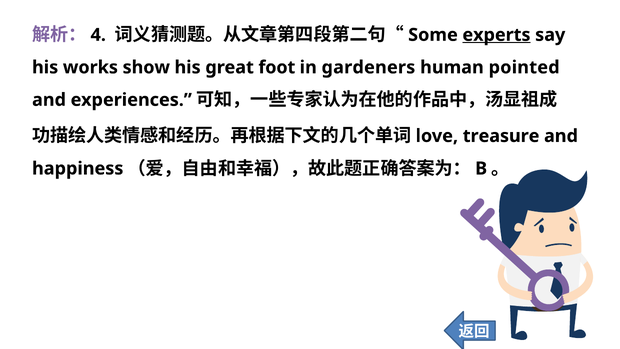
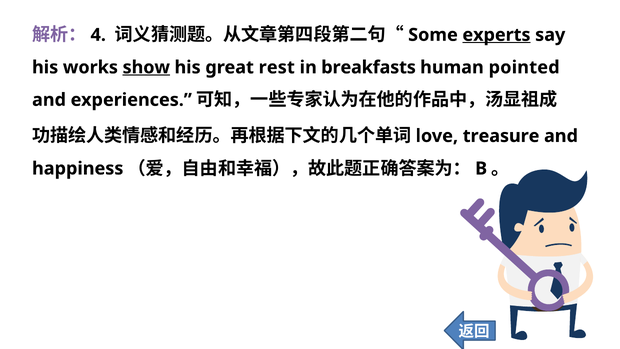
show underline: none -> present
foot: foot -> rest
gardeners: gardeners -> breakfasts
